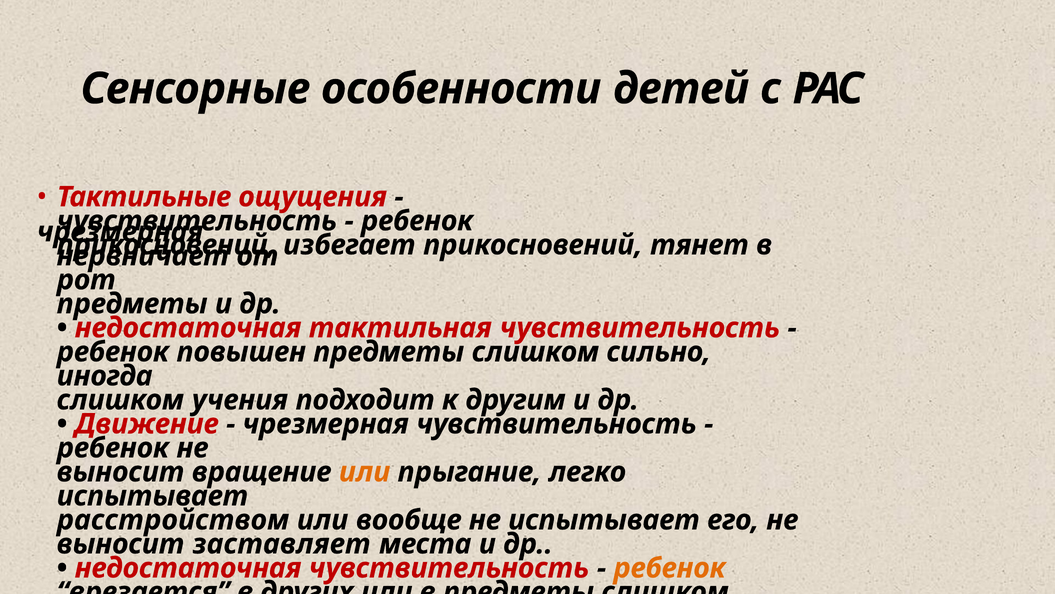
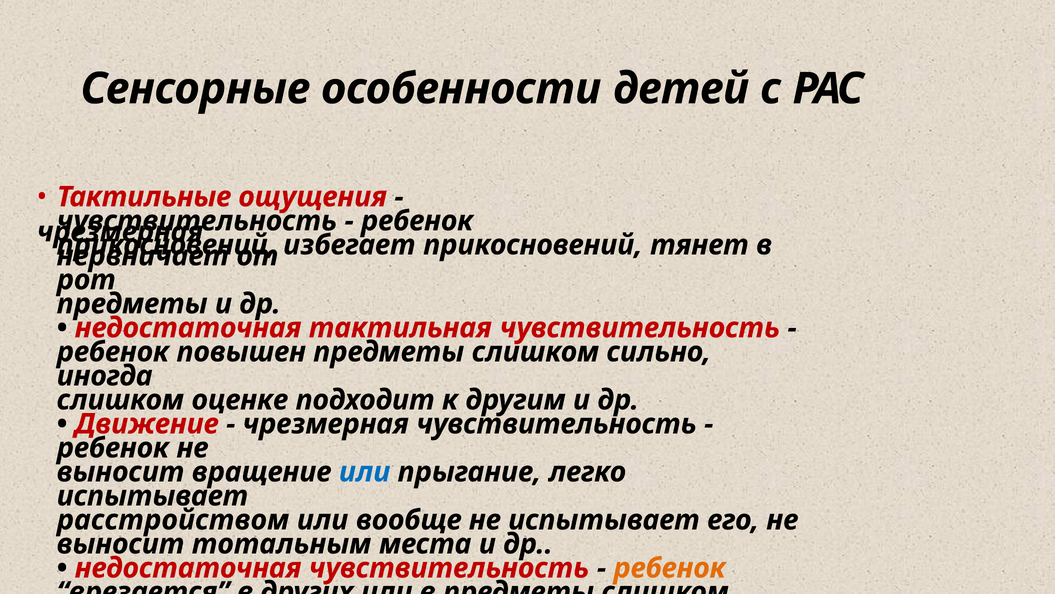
учения: учения -> оценке
или at (365, 472) colour: orange -> blue
заставляет: заставляет -> тотальным
